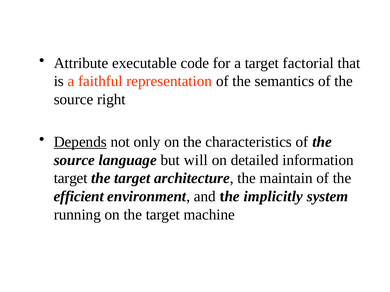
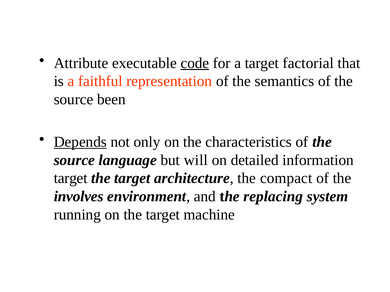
code underline: none -> present
right: right -> been
maintain: maintain -> compact
efficient: efficient -> involves
implicitly: implicitly -> replacing
